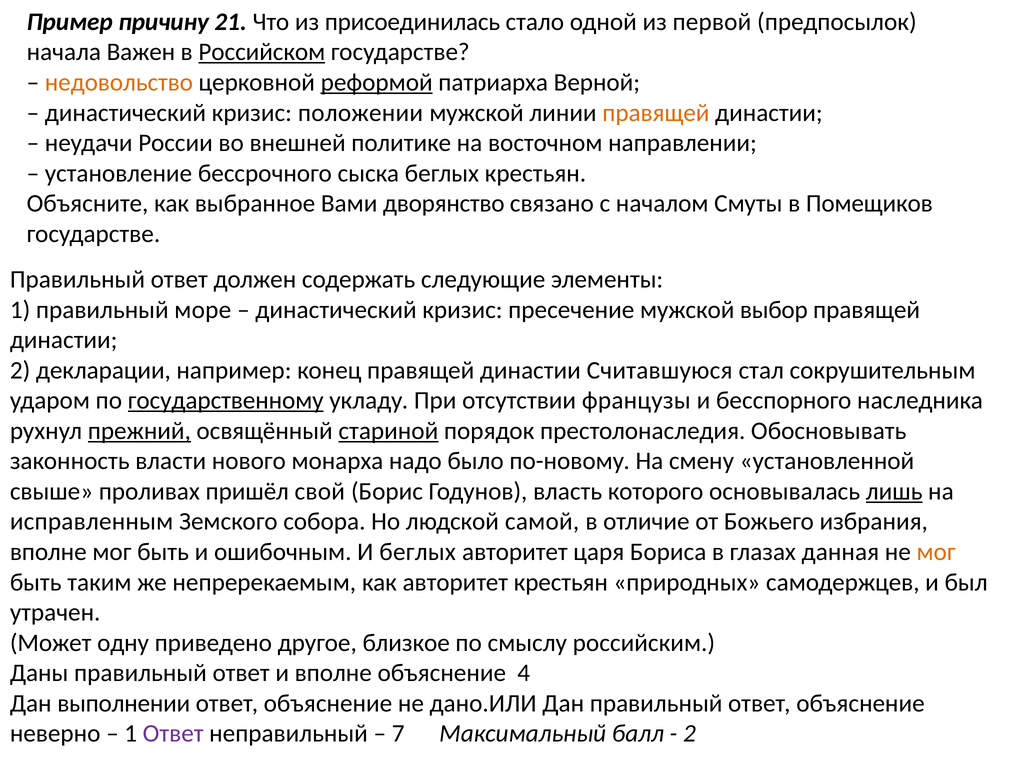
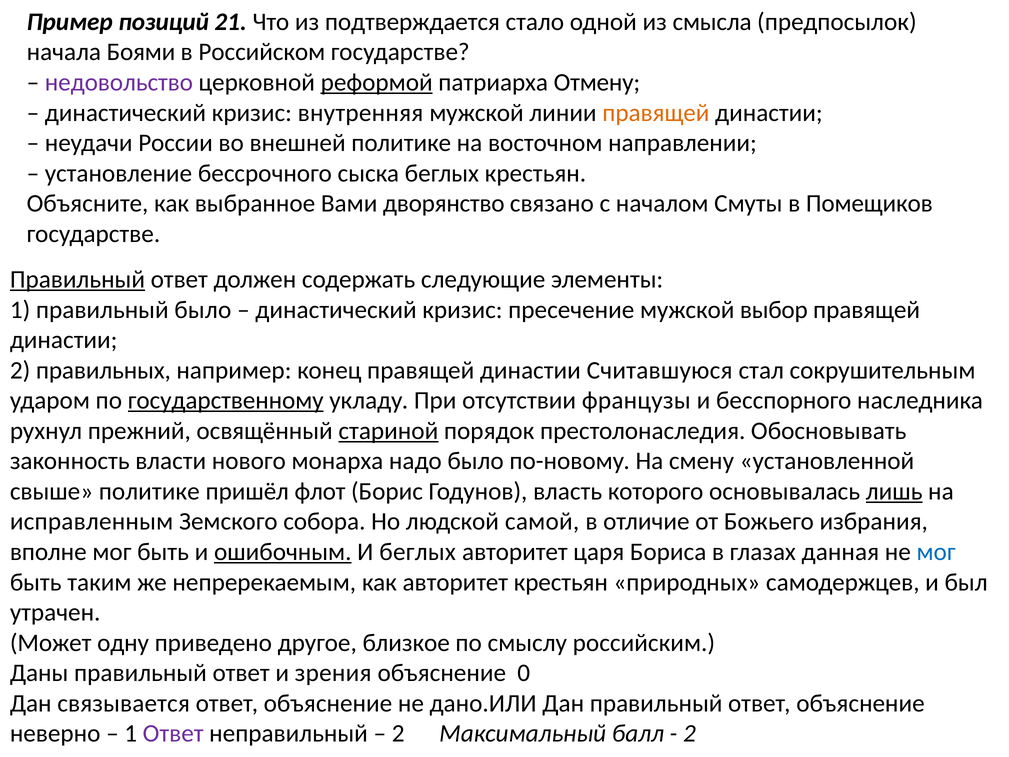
причину: причину -> позиций
присоединилась: присоединилась -> подтверждается
первой: первой -> смысла
Важен: Важен -> Боями
Российском underline: present -> none
недовольство colour: orange -> purple
Верной: Верной -> Отмену
положении: положении -> внутренняя
Правильный at (77, 279) underline: none -> present
правильный море: море -> было
декларации: декларации -> правильных
прежний underline: present -> none
свыше проливах: проливах -> политике
свой: свой -> флот
ошибочным underline: none -> present
мог at (936, 552) colour: orange -> blue
и вполне: вполне -> зрения
4: 4 -> 0
выполнении: выполнении -> связывается
7 at (398, 733): 7 -> 2
